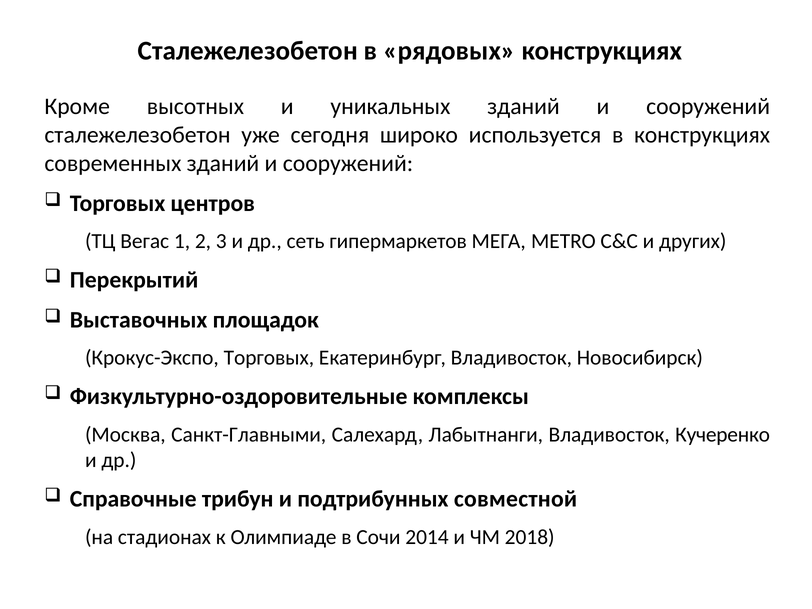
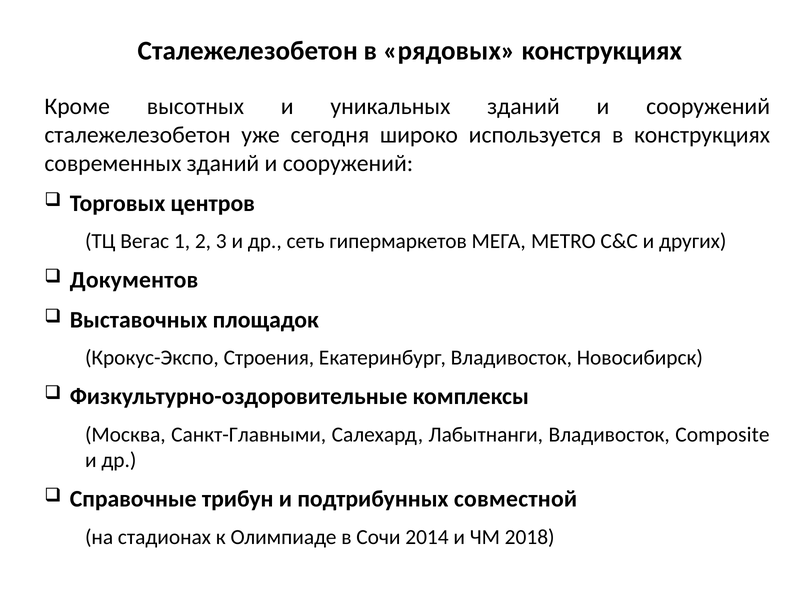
Перекрытий: Перекрытий -> Документов
Крокус-Экспо Торговых: Торговых -> Строения
Кучеренко: Кучеренко -> Composite
